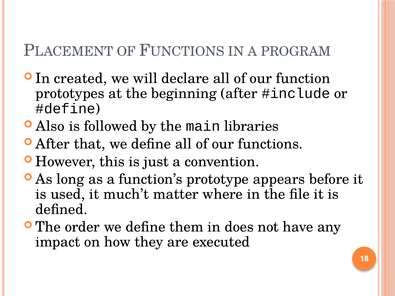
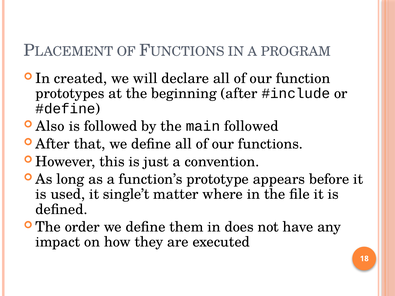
main libraries: libraries -> followed
much’t: much’t -> single’t
